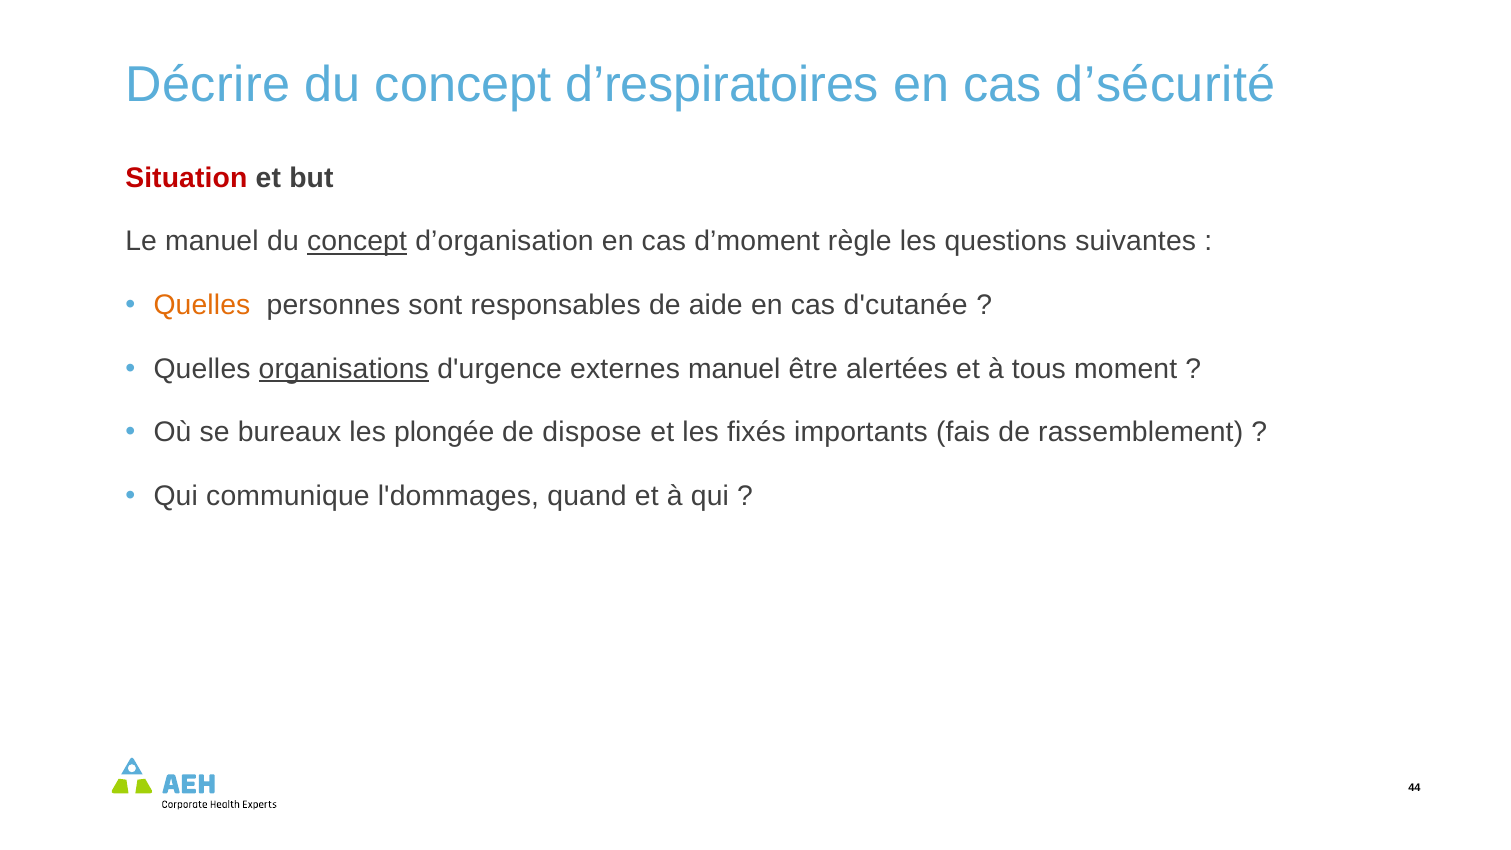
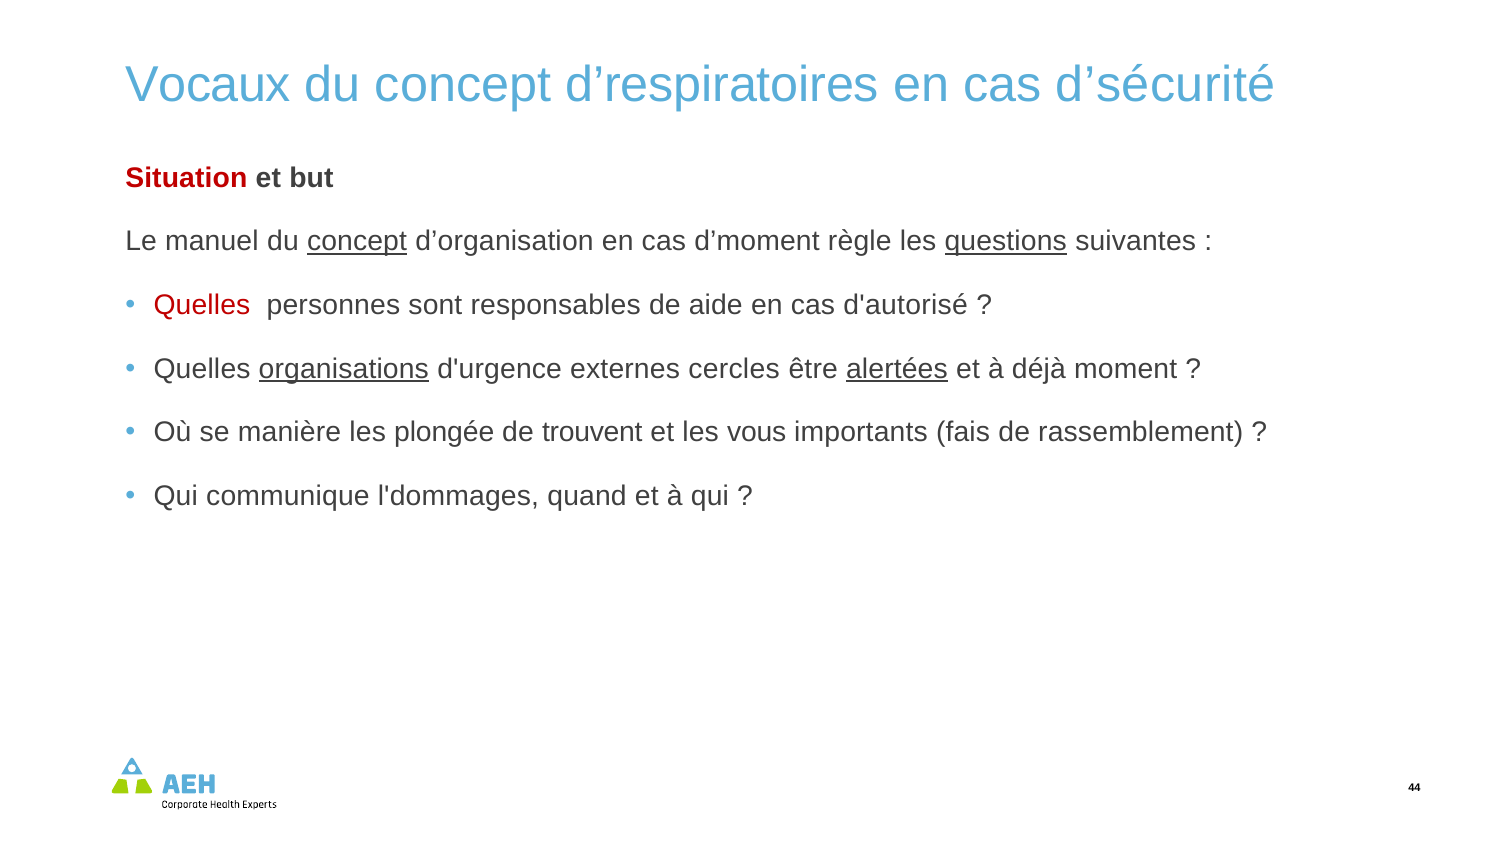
Décrire: Décrire -> Vocaux
questions underline: none -> present
Quelles at (202, 305) colour: orange -> red
d'cutanée: d'cutanée -> d'autorisé
externes manuel: manuel -> cercles
alertées underline: none -> present
tous: tous -> déjà
bureaux: bureaux -> manière
dispose: dispose -> trouvent
fixés: fixés -> vous
